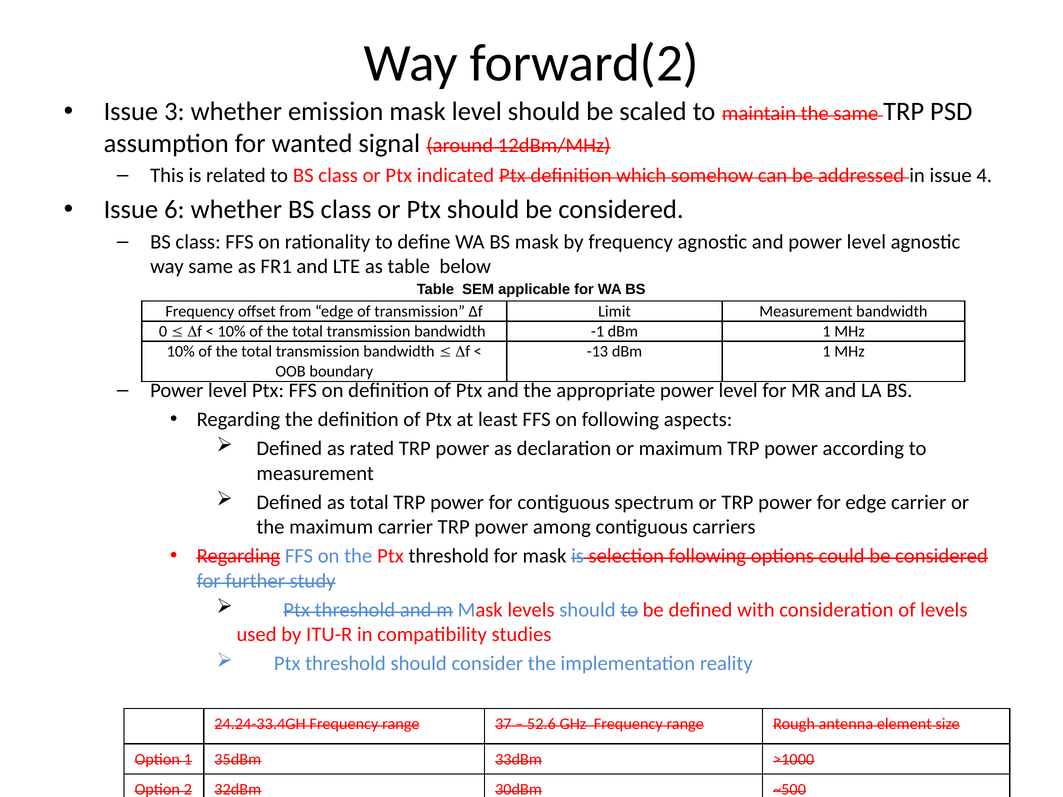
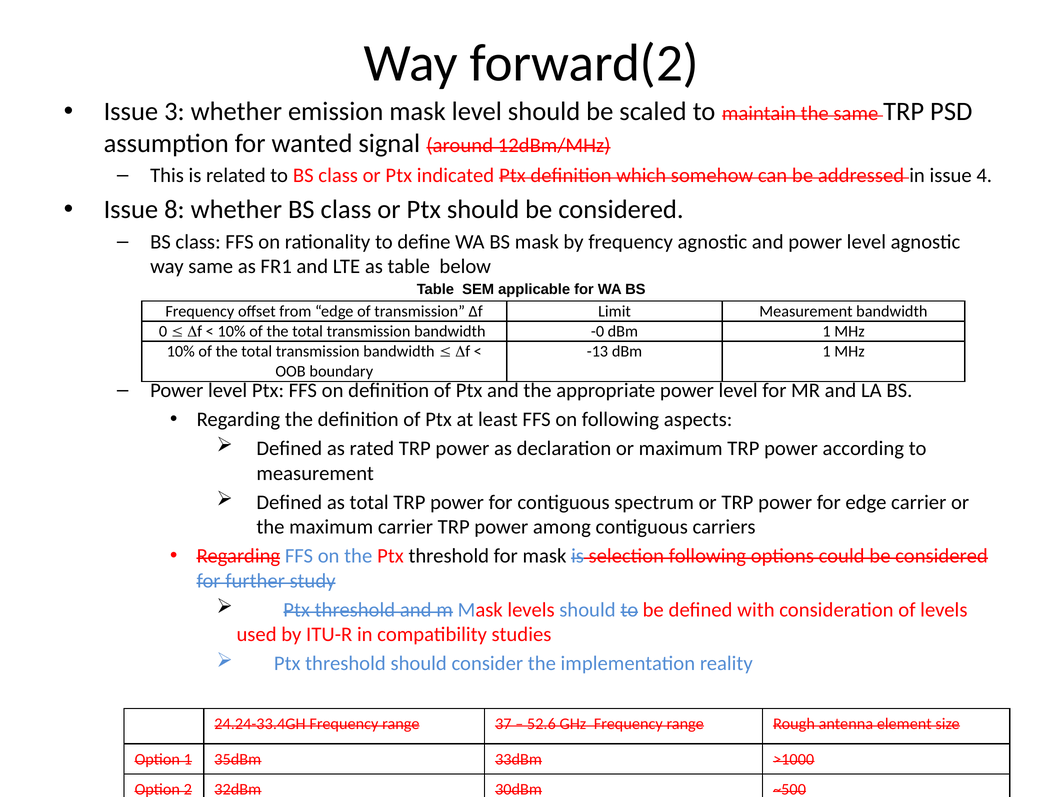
6: 6 -> 8
-1: -1 -> -0
